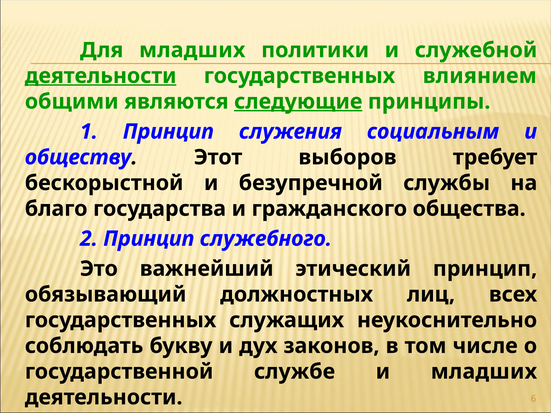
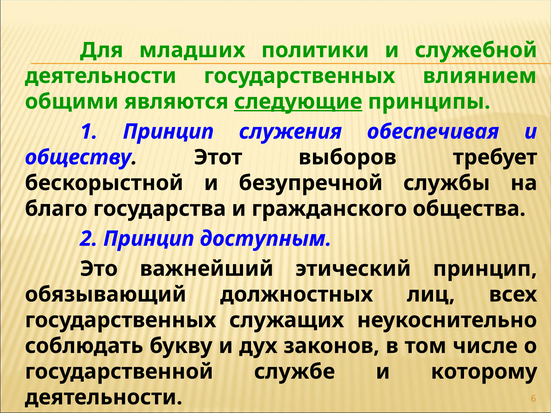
деятельности at (101, 76) underline: present -> none
социальным: социальным -> обеспечивая
служебного: служебного -> доступным
и младших: младших -> которому
